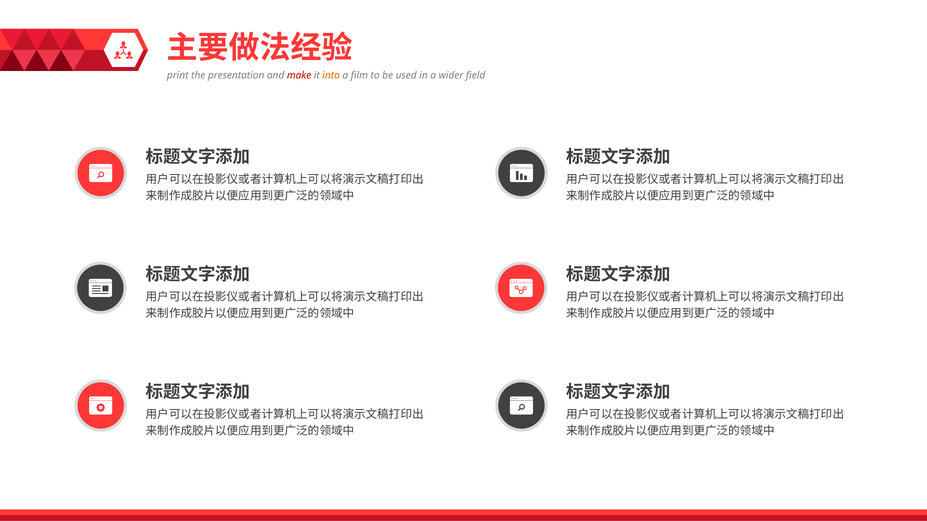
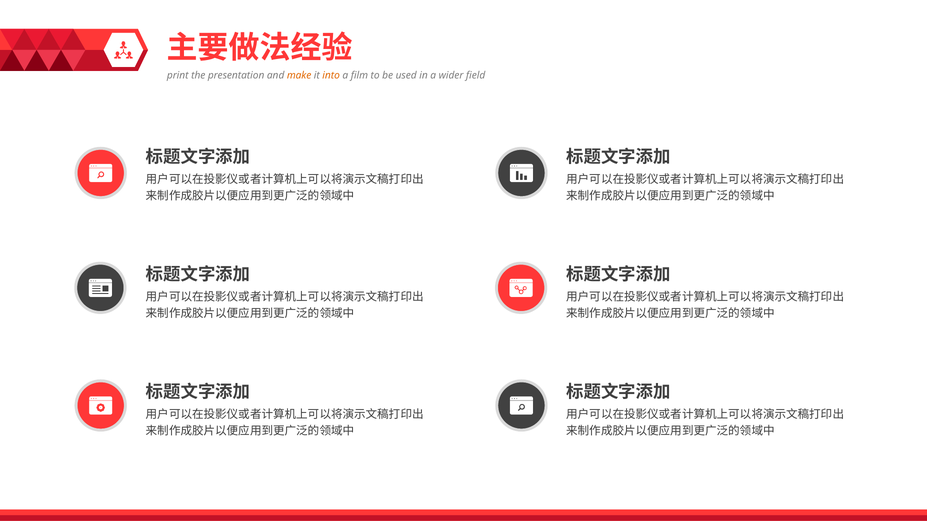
make colour: red -> orange
